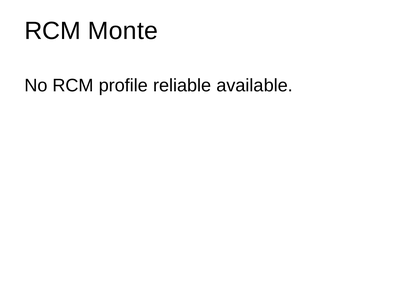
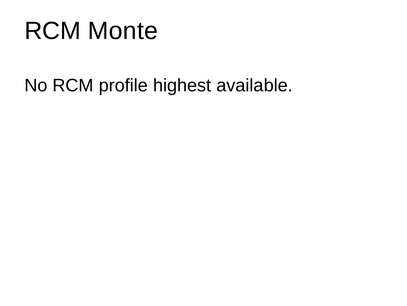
reliable: reliable -> highest
